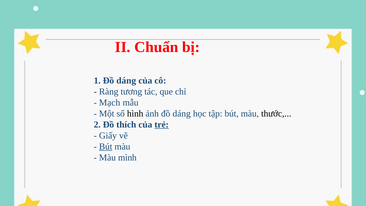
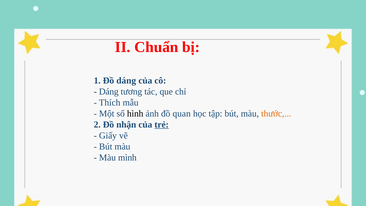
Ràng at (109, 92): Ràng -> Dáng
Mạch: Mạch -> Thích
ảnh đồ dáng: dáng -> quan
thước colour: black -> orange
thích: thích -> nhận
Bút at (106, 146) underline: present -> none
